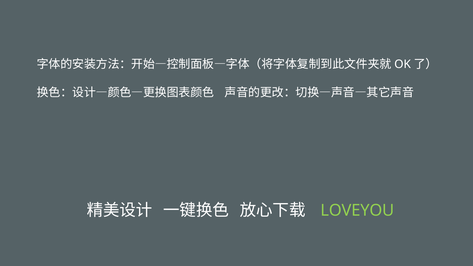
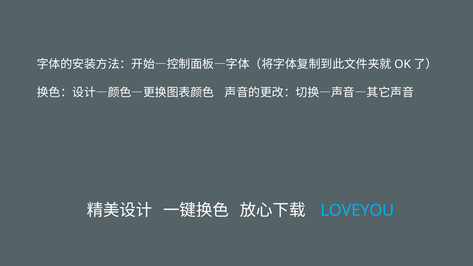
LOVEYOU colour: light green -> light blue
